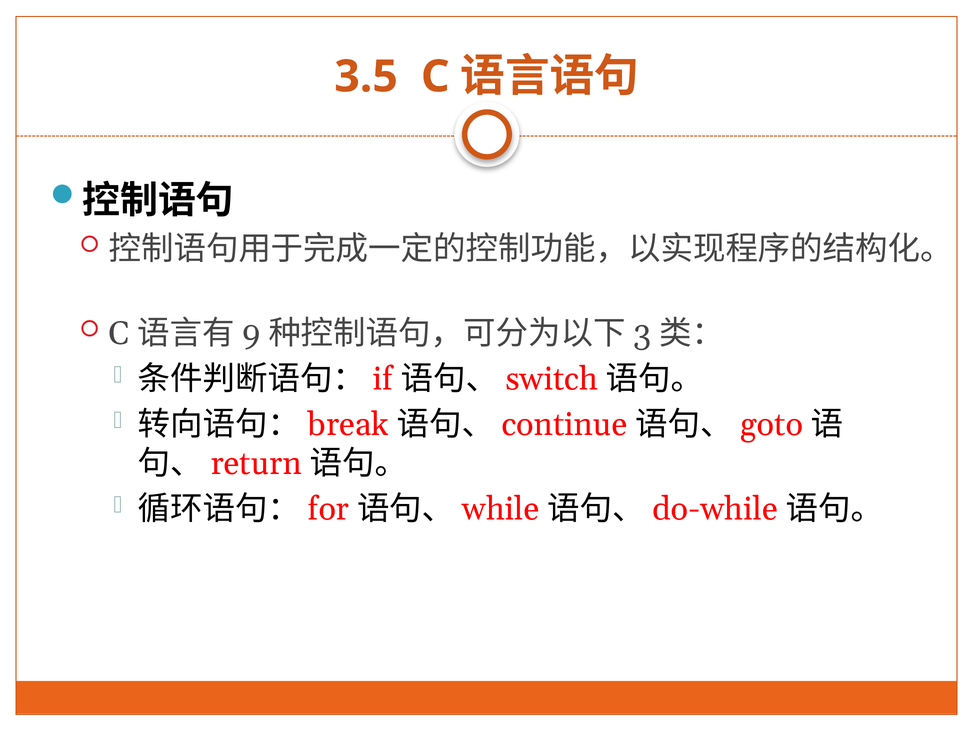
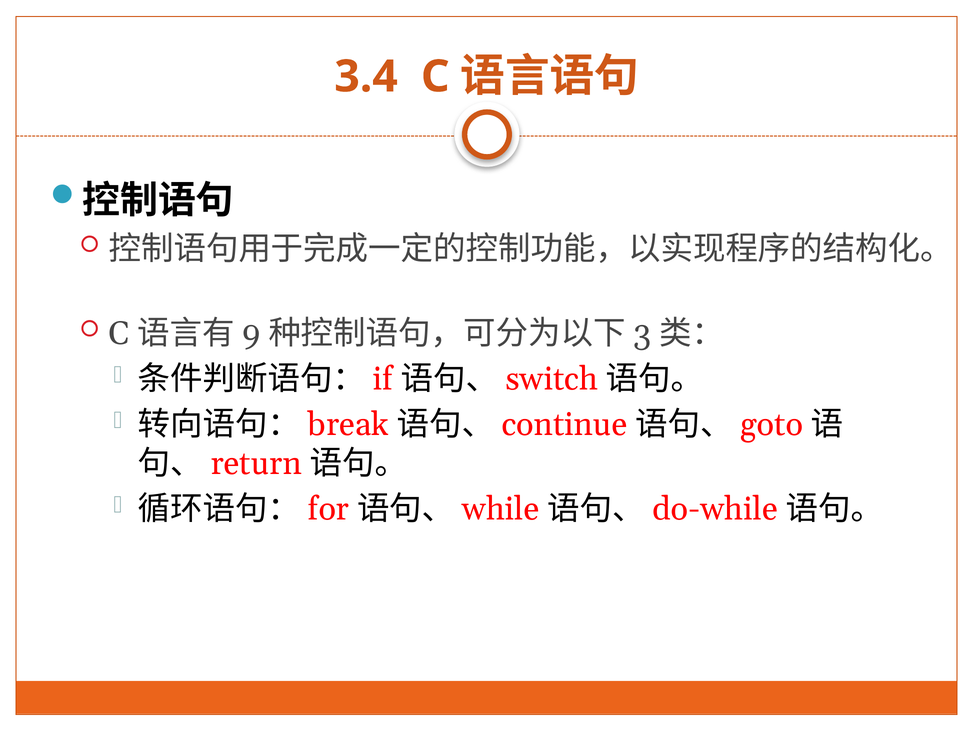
3.5: 3.5 -> 3.4
